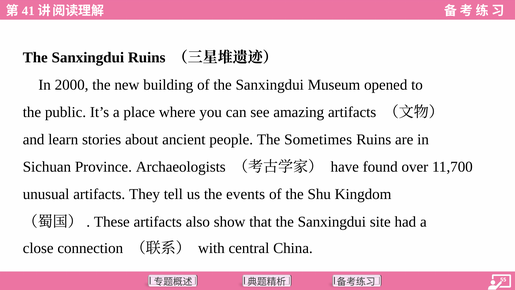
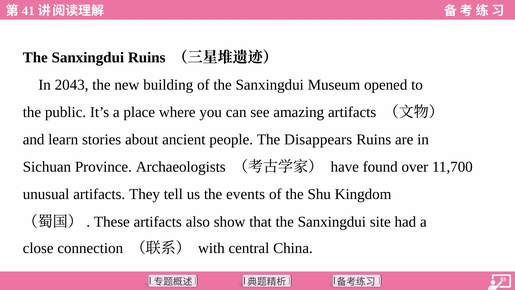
2000: 2000 -> 2043
Sometimes: Sometimes -> Disappears
